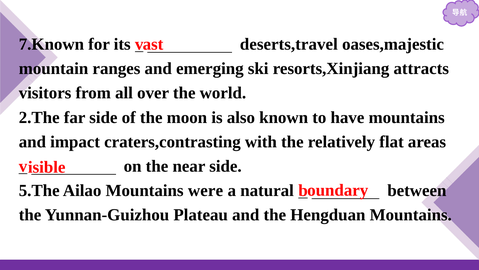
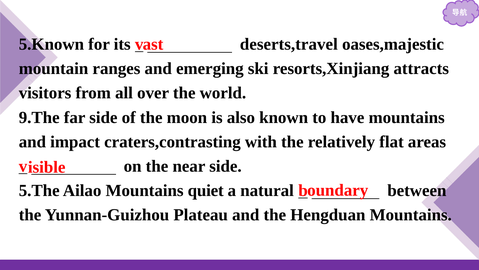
7.Known: 7.Known -> 5.Known
2.The: 2.The -> 9.The
were: were -> quiet
